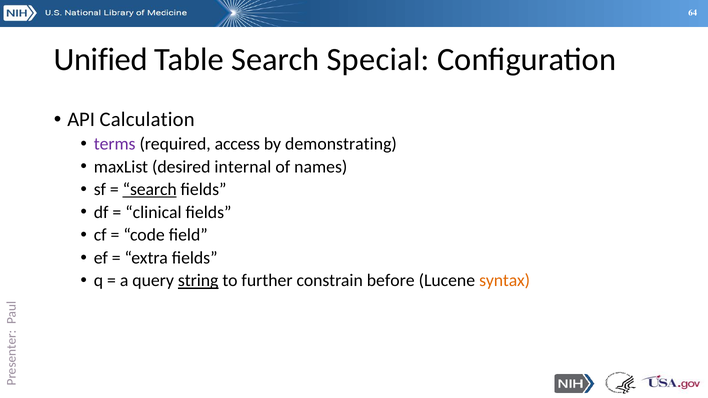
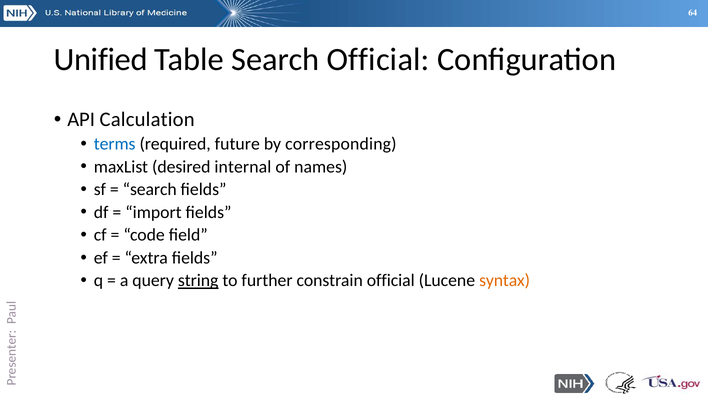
Search Special: Special -> Official
terms colour: purple -> blue
access: access -> future
demonstrating: demonstrating -> corresponding
search at (150, 190) underline: present -> none
clinical: clinical -> import
constrain before: before -> official
